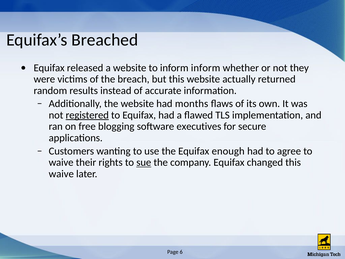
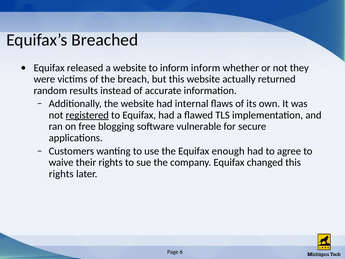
months: months -> internal
executives: executives -> vulnerable
sue underline: present -> none
waive at (61, 174): waive -> rights
